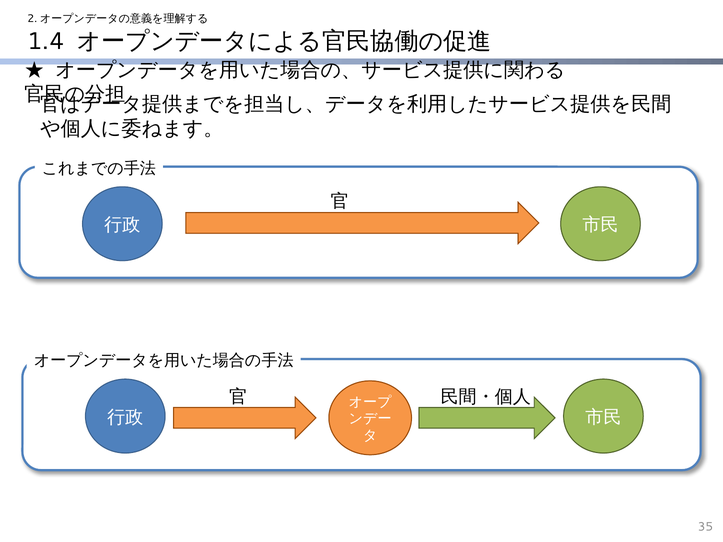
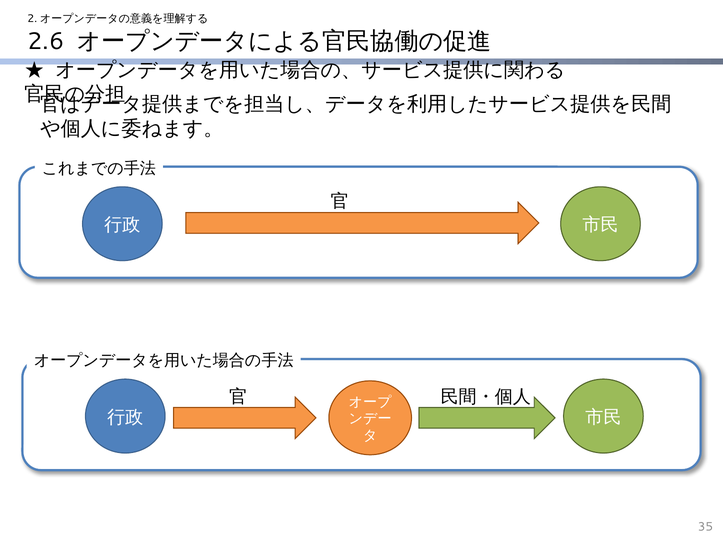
1.4: 1.4 -> 2.6
